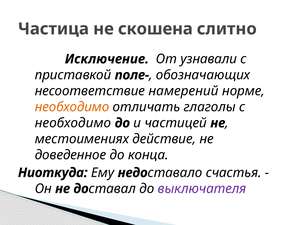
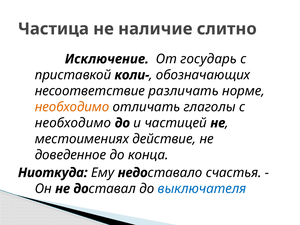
скошена: скошена -> наличие
узнавали: узнавали -> государь
поле-: поле- -> коли-
намерений: намерений -> различать
выключателя colour: purple -> blue
